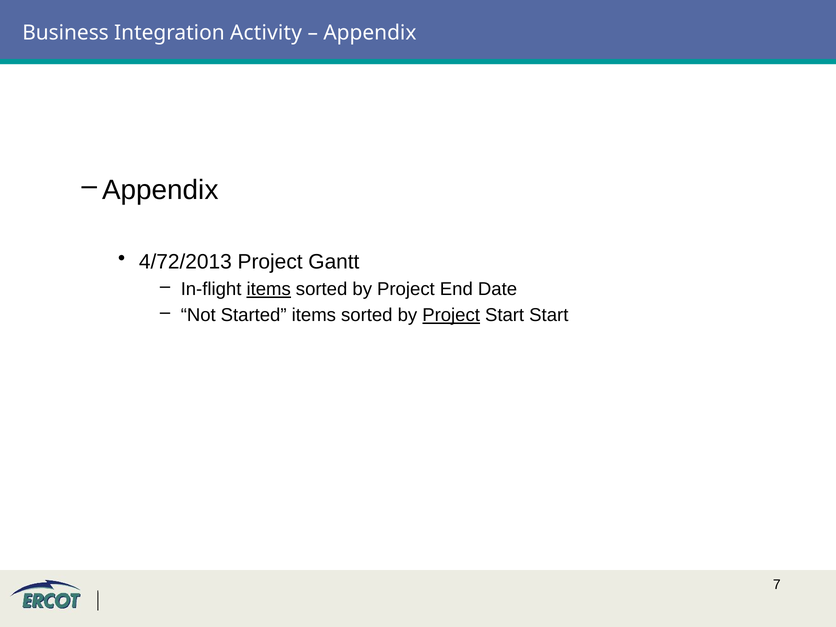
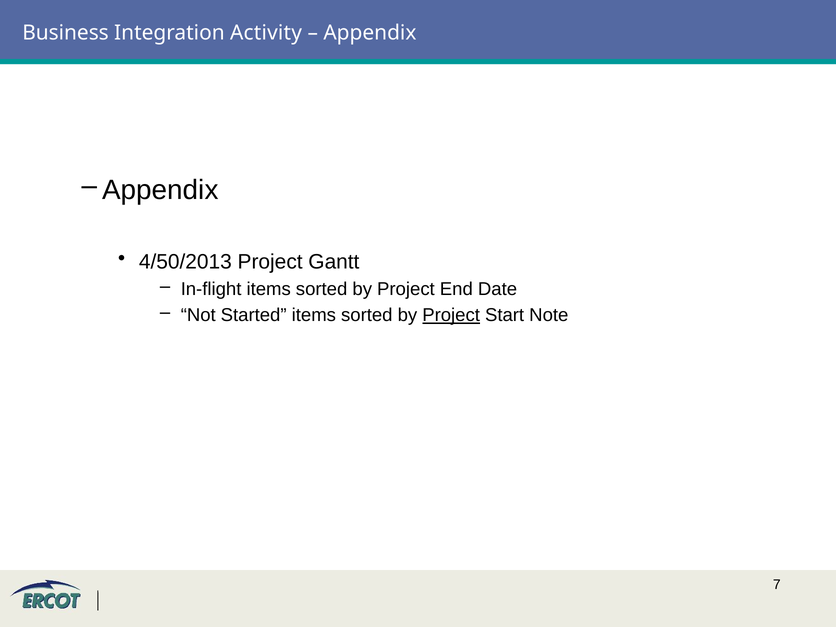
4/72/2013: 4/72/2013 -> 4/50/2013
items at (269, 289) underline: present -> none
Start Start: Start -> Note
